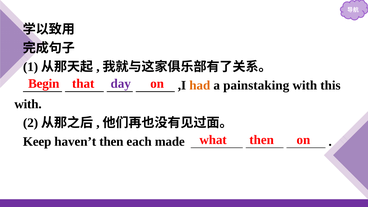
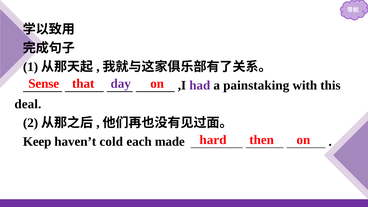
Begin: Begin -> Sense
had colour: orange -> purple
with at (28, 104): with -> deal
what: what -> hard
haven’t then: then -> cold
